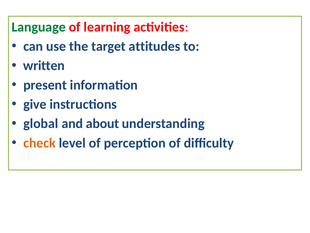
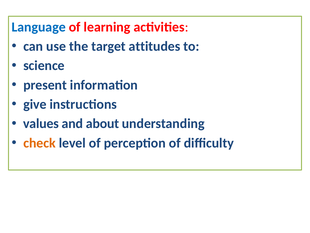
Language colour: green -> blue
written: written -> science
global: global -> values
